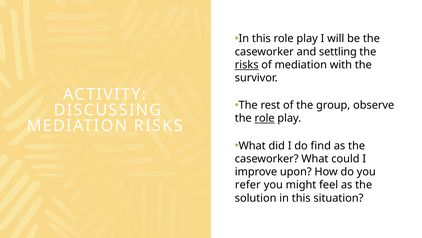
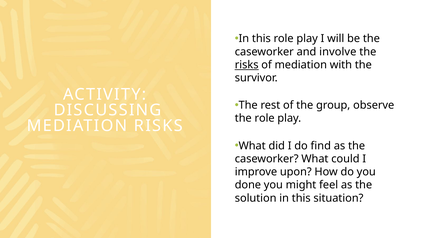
settling: settling -> involve
role at (265, 118) underline: present -> none
refer: refer -> done
